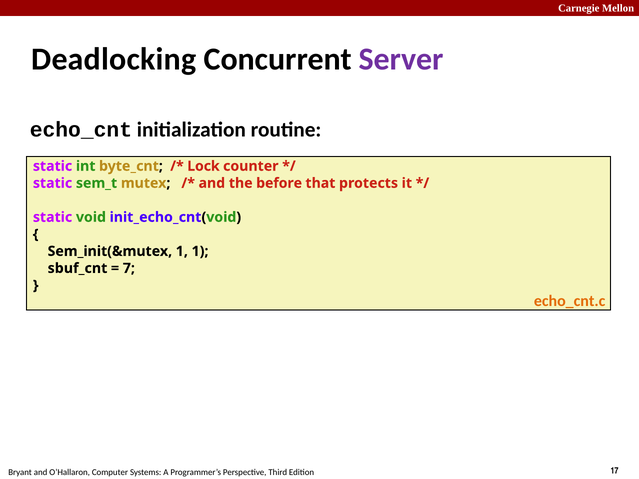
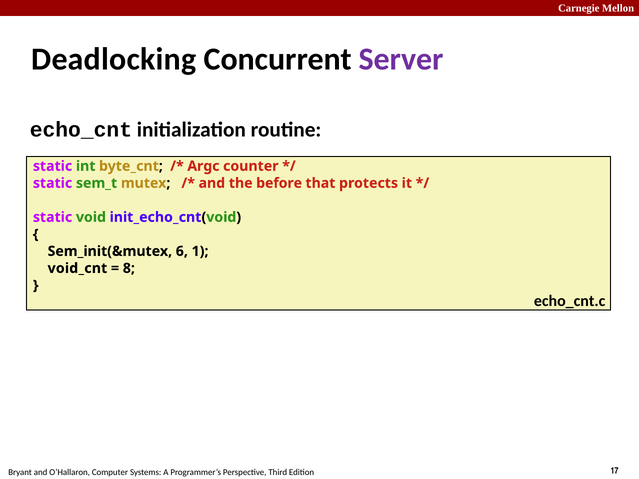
Lock: Lock -> Argc
Sem_init(&mutex 1: 1 -> 6
sbuf_cnt: sbuf_cnt -> void_cnt
7: 7 -> 8
echo_cnt.c colour: orange -> black
